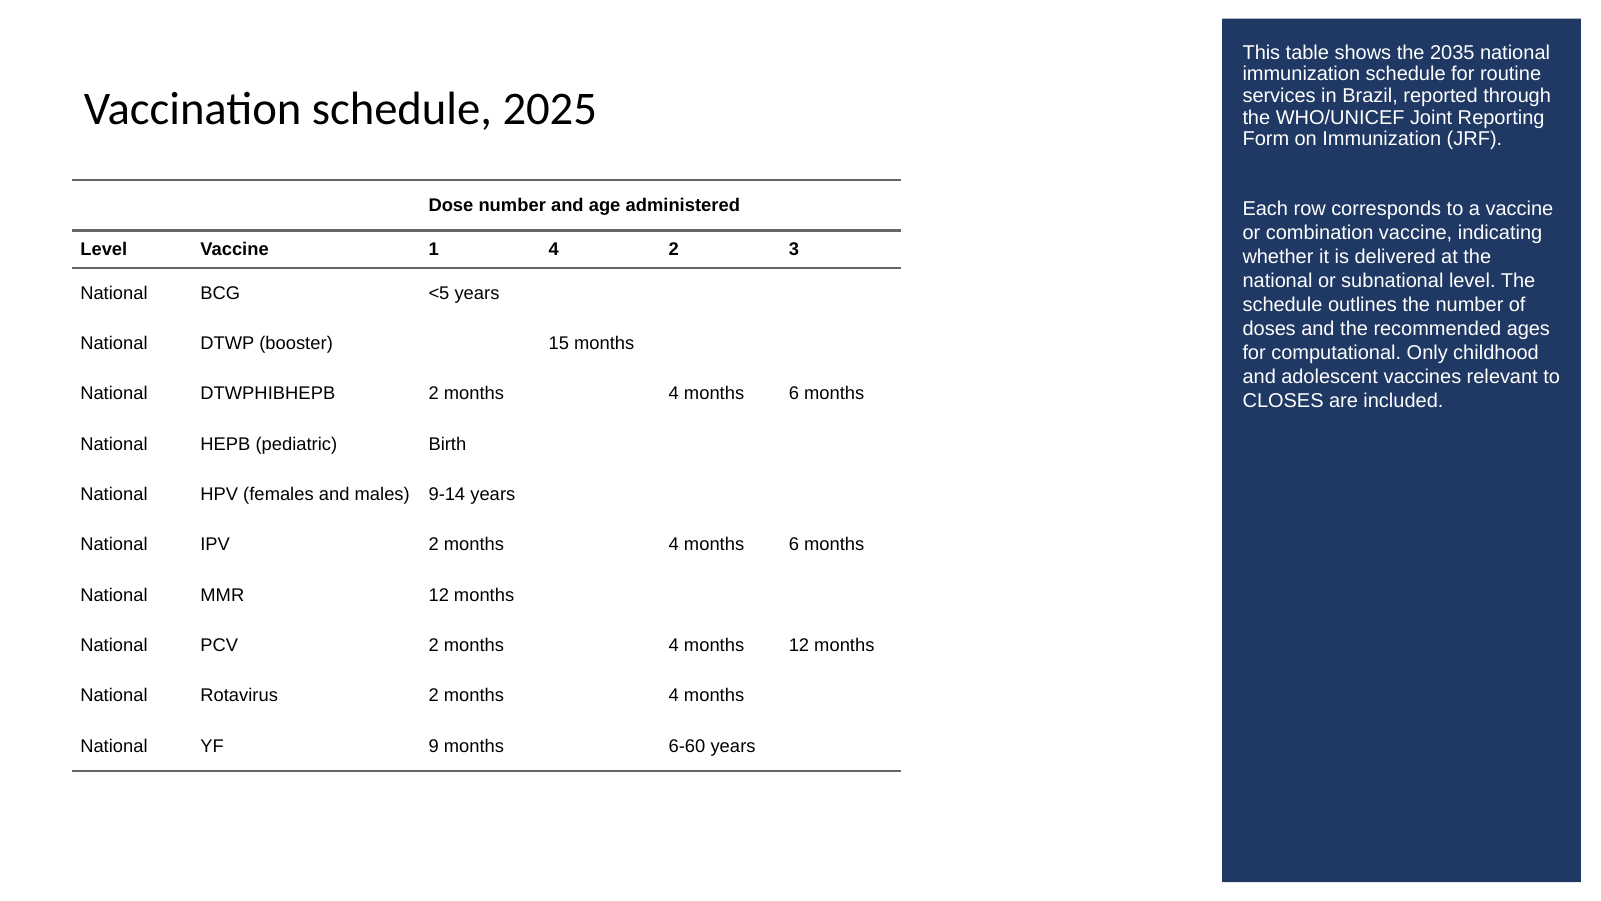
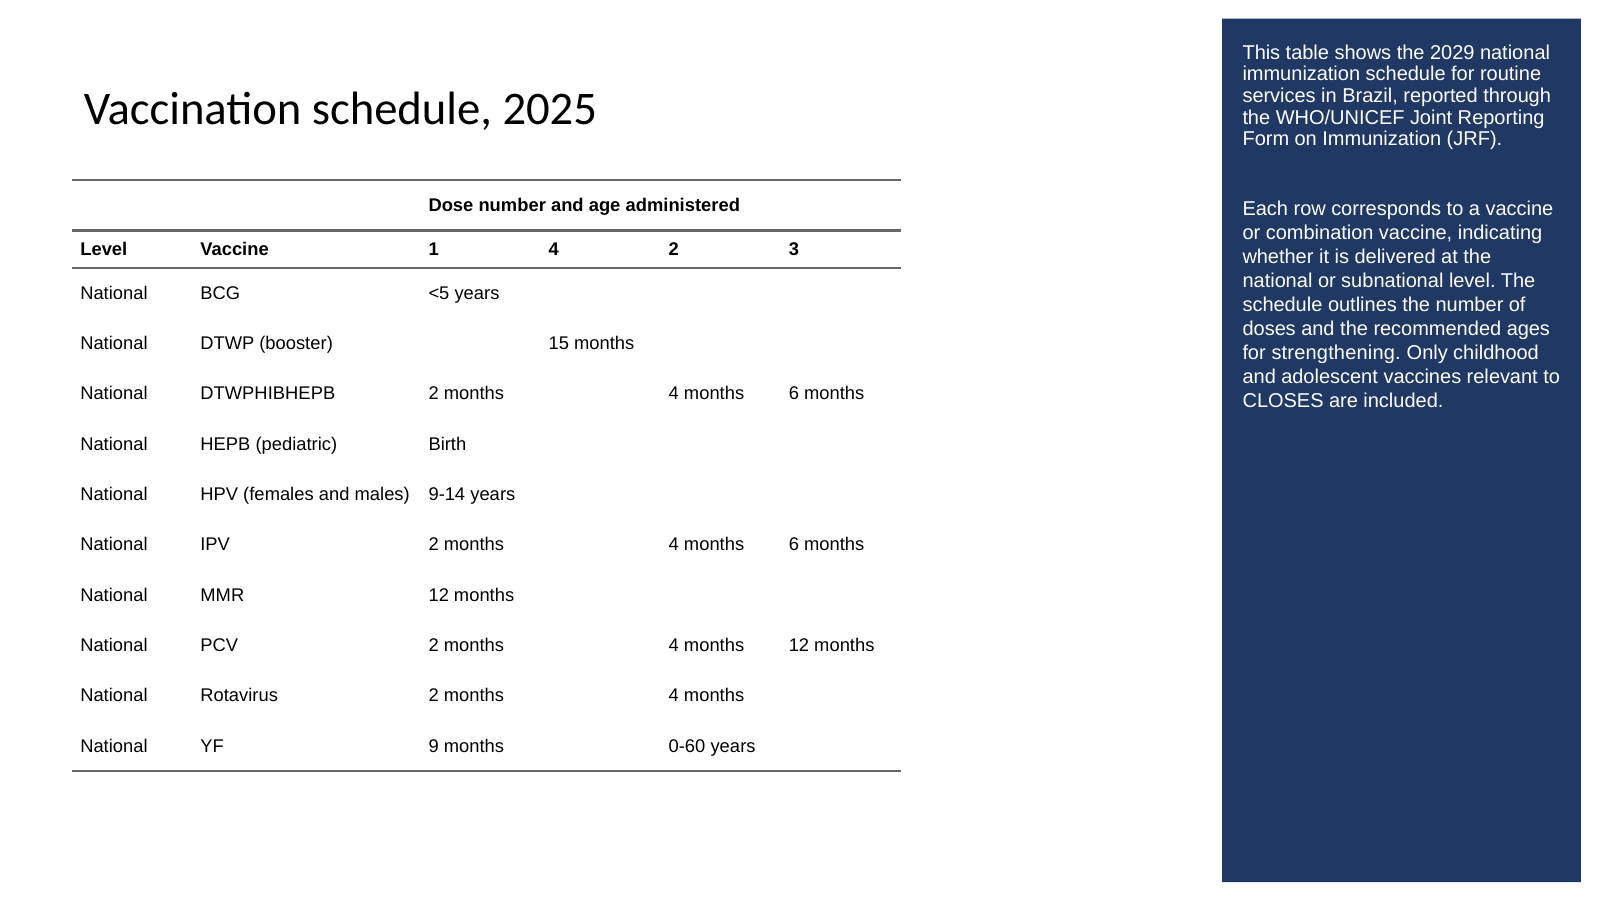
2035: 2035 -> 2029
computational: computational -> strengthening
6-60: 6-60 -> 0-60
